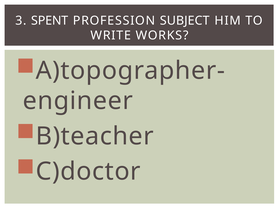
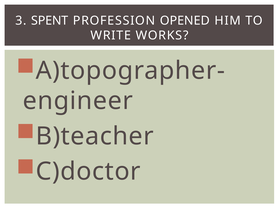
SUBJECT: SUBJECT -> OPENED
